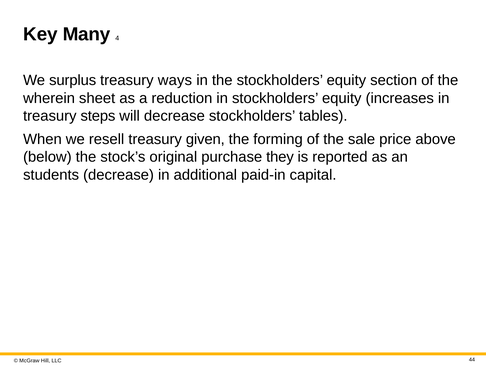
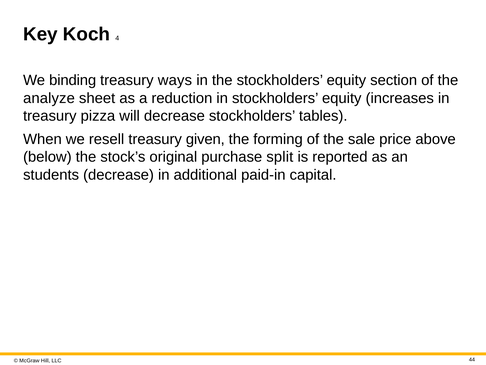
Many: Many -> Koch
surplus: surplus -> binding
wherein: wherein -> analyze
steps: steps -> pizza
they: they -> split
